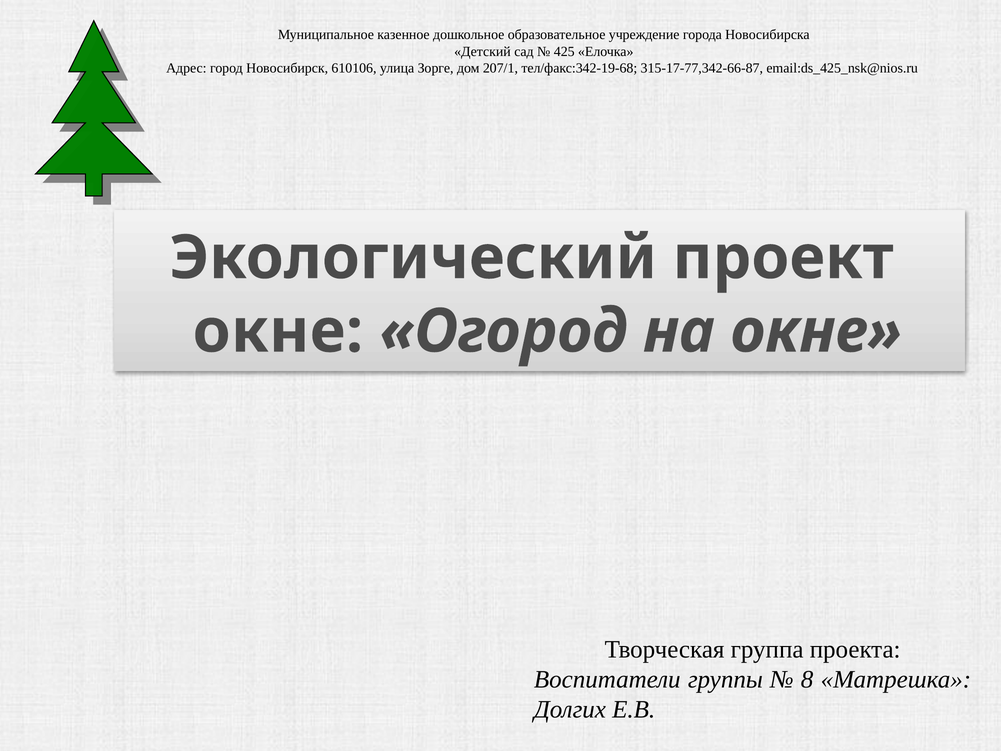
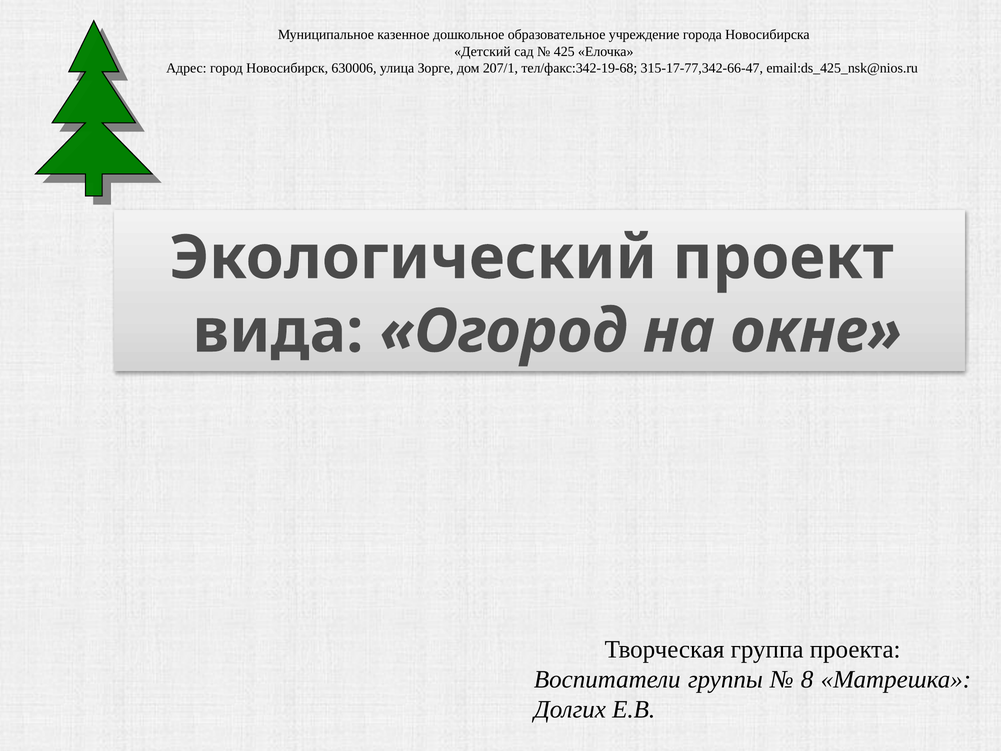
610106: 610106 -> 630006
315-17-77,342-66-87: 315-17-77,342-66-87 -> 315-17-77,342-66-47
окне at (278, 331): окне -> вида
